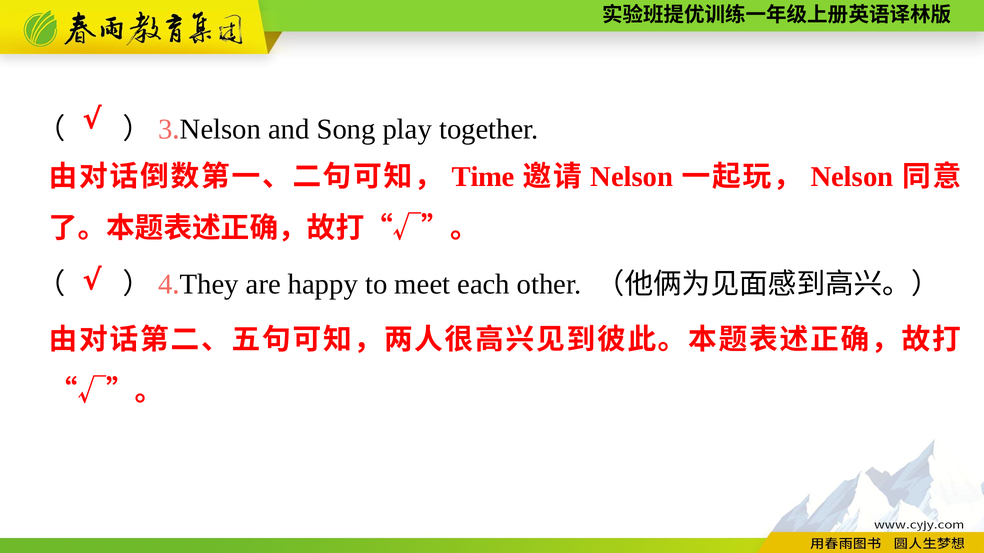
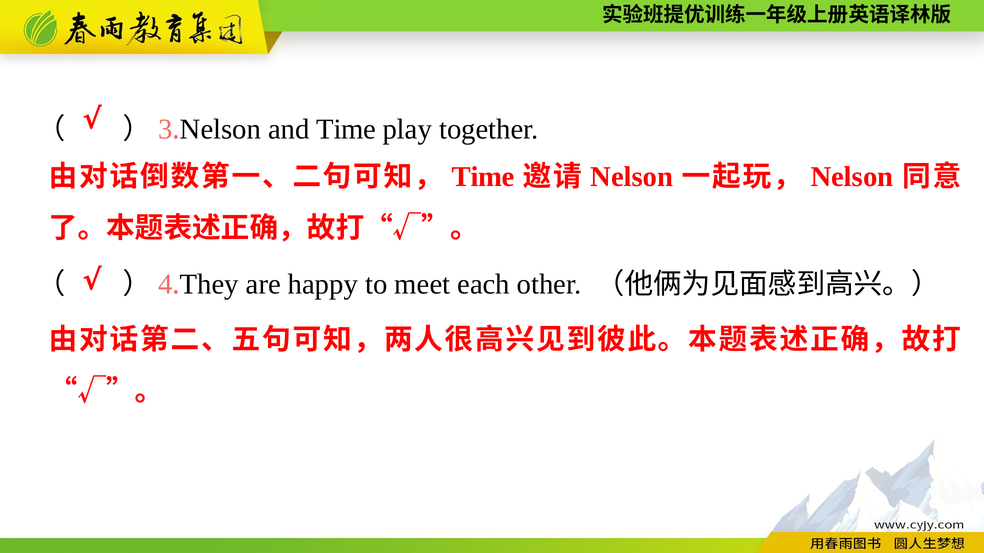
and Song: Song -> Time
